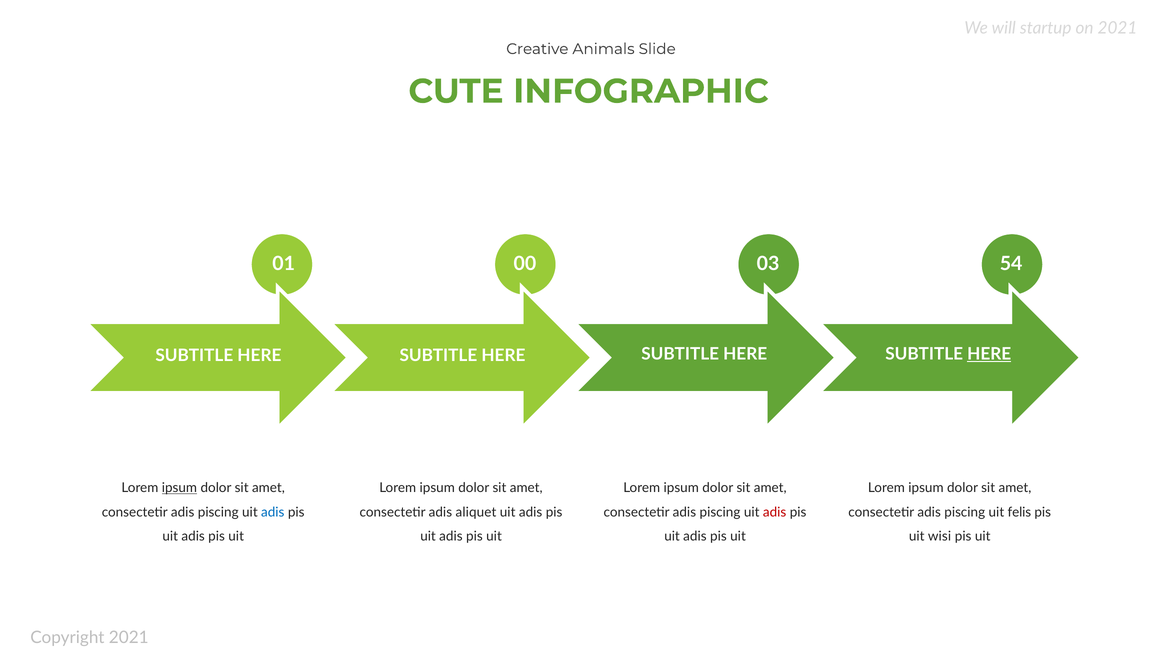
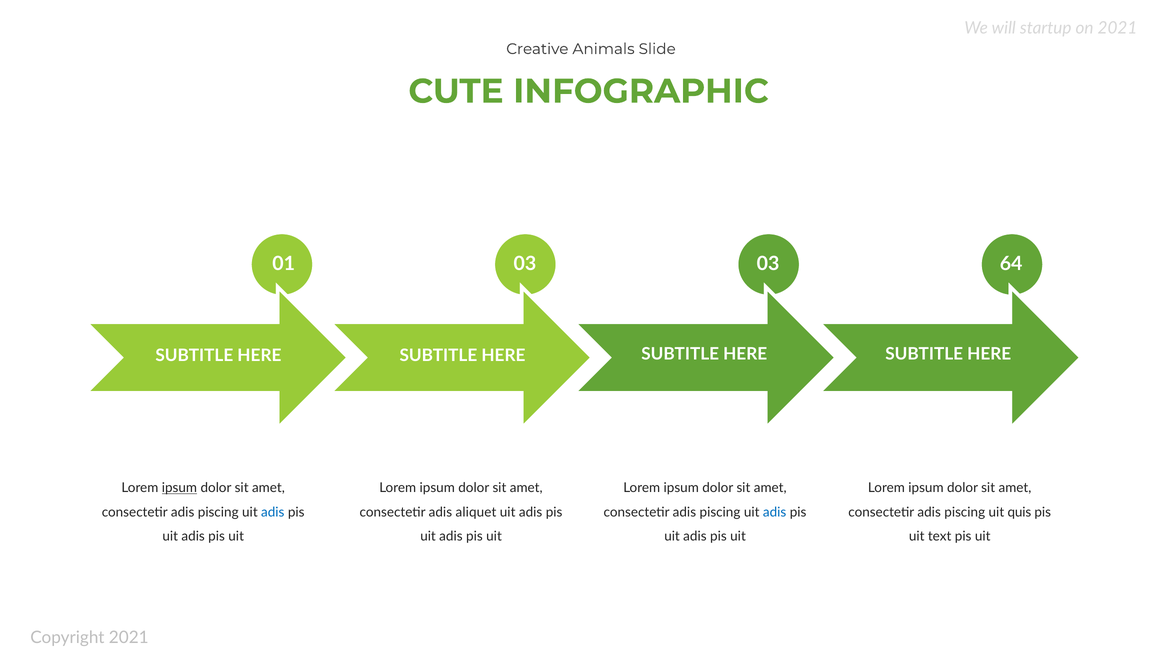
01 00: 00 -> 03
54: 54 -> 64
HERE at (989, 354) underline: present -> none
adis at (775, 512) colour: red -> blue
felis: felis -> quis
wisi: wisi -> text
